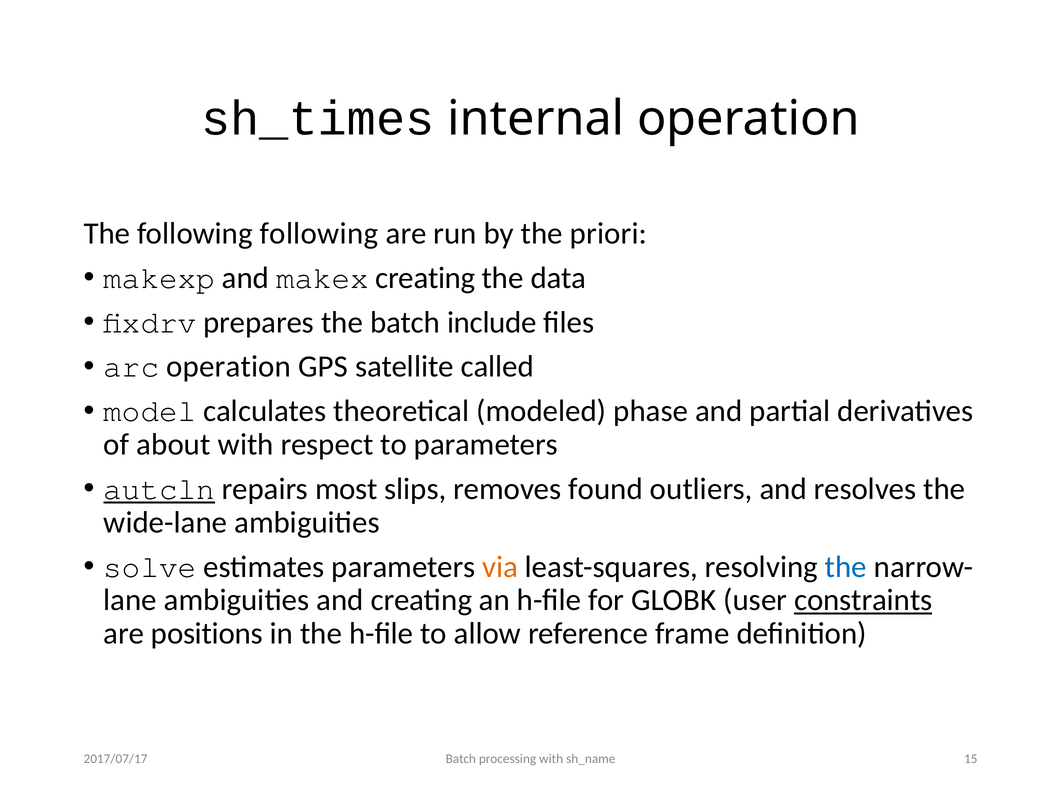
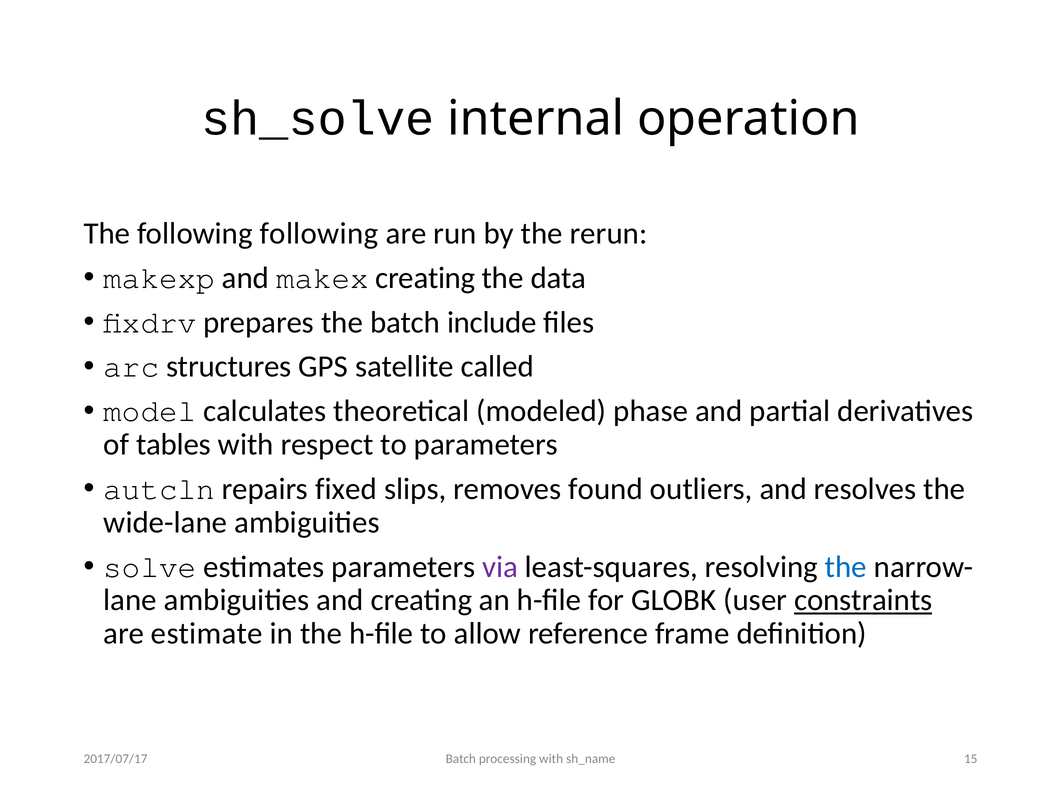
sh_times: sh_times -> sh_solve
priori: priori -> rerun
arc operation: operation -> structures
about: about -> tables
autcln underline: present -> none
most: most -> fixed
via colour: orange -> purple
positions: positions -> estimate
